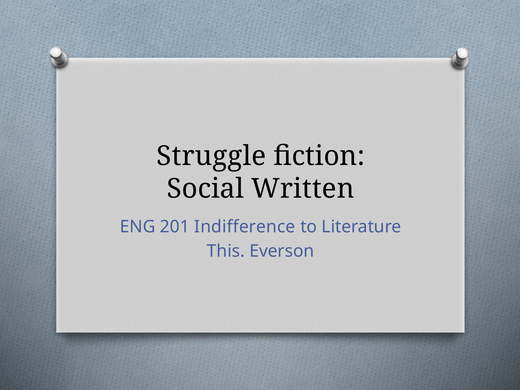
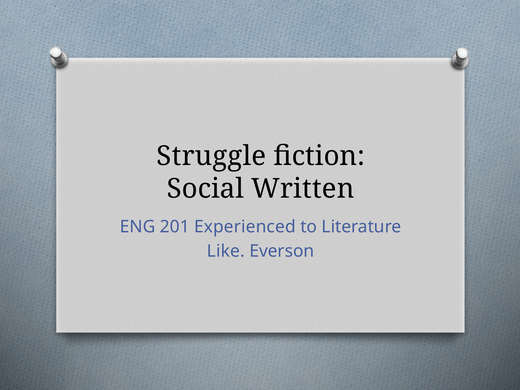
Indifference: Indifference -> Experienced
This: This -> Like
